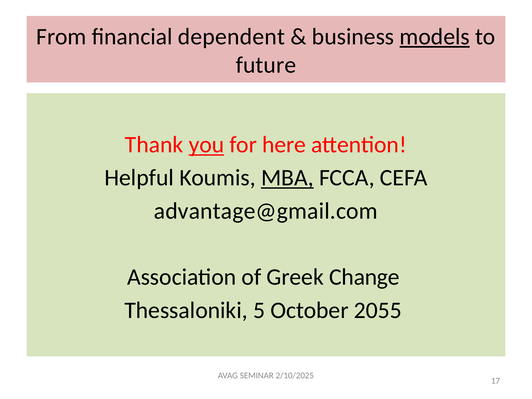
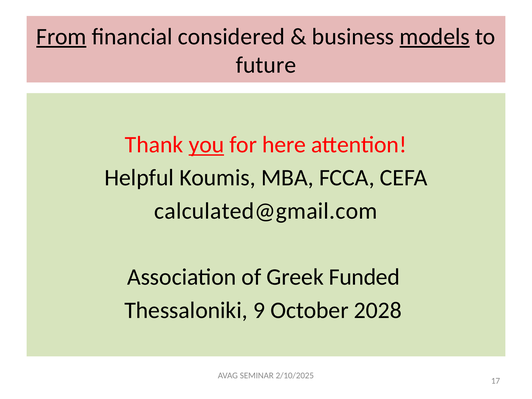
From underline: none -> present
dependent: dependent -> considered
MBA underline: present -> none
advantage@gmail.com: advantage@gmail.com -> calculated@gmail.com
Change: Change -> Funded
5: 5 -> 9
2055: 2055 -> 2028
